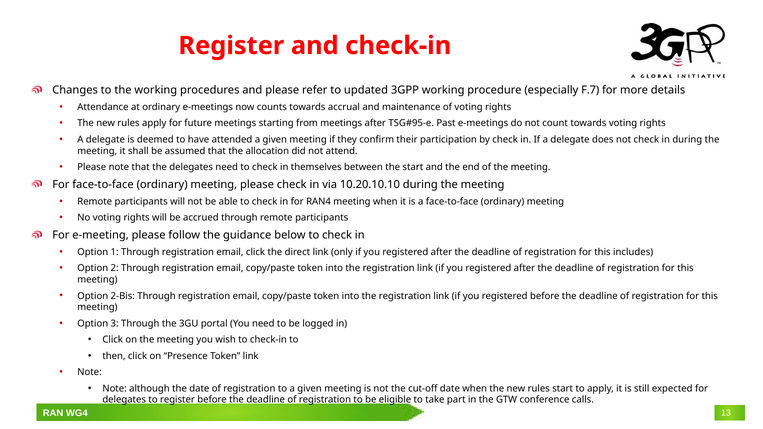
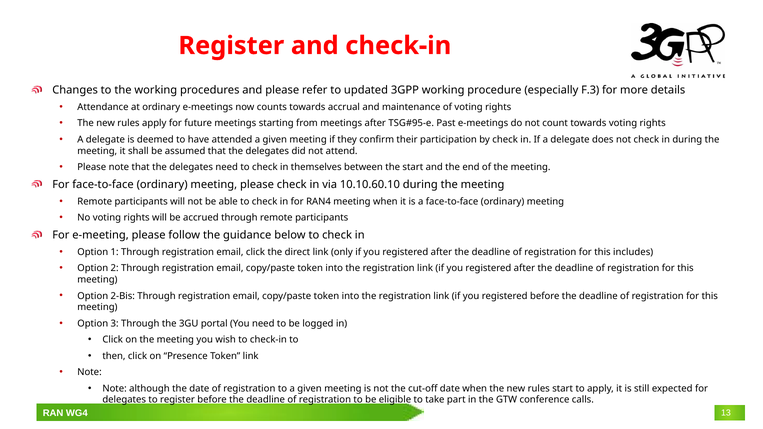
F.7: F.7 -> F.3
assumed that the allocation: allocation -> delegates
10.20.10.10: 10.20.10.10 -> 10.10.60.10
